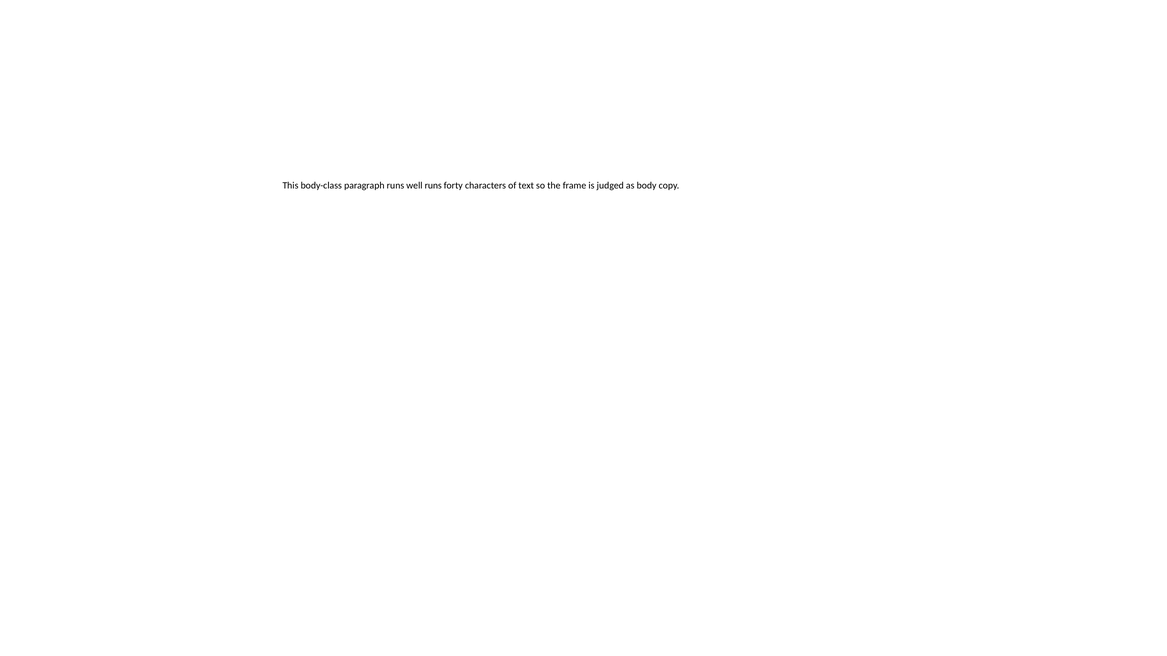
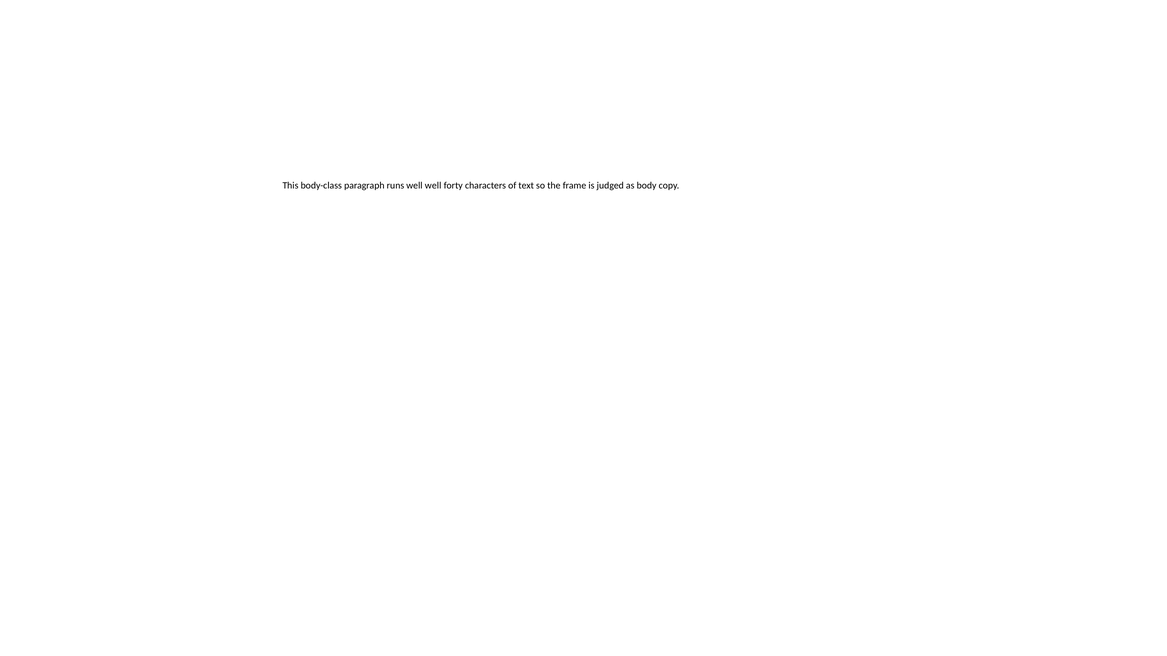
well runs: runs -> well
